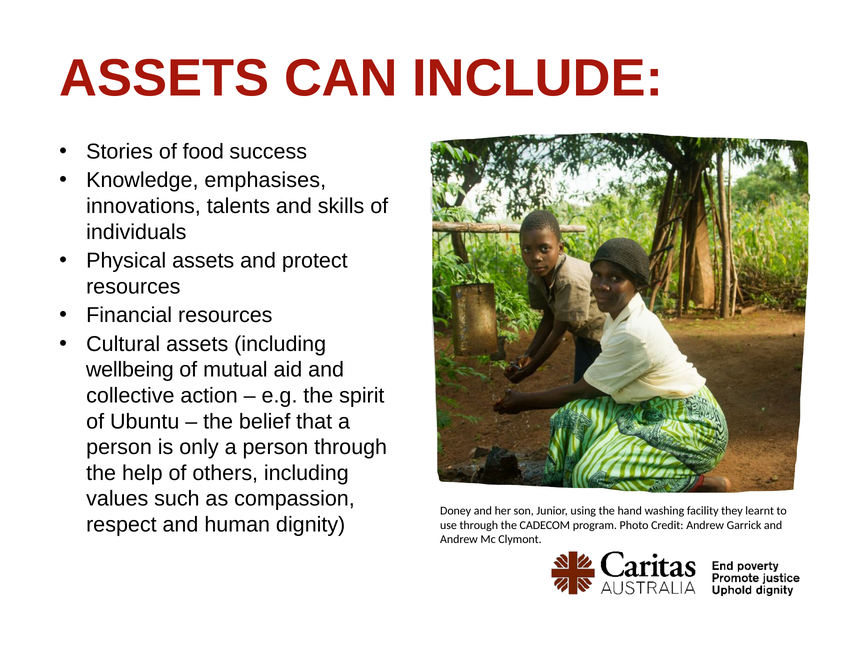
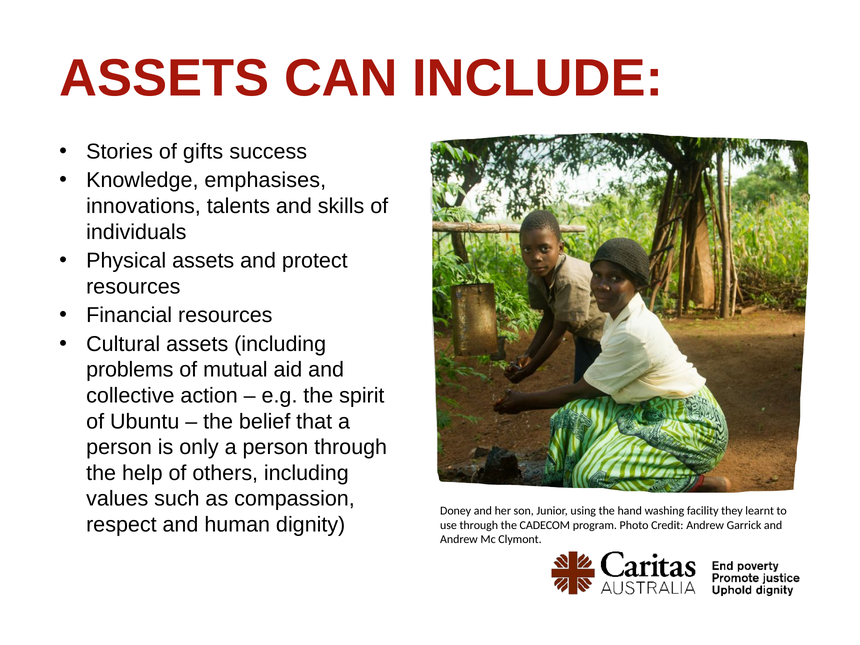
food: food -> gifts
wellbeing: wellbeing -> problems
